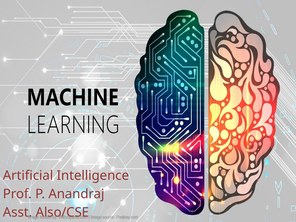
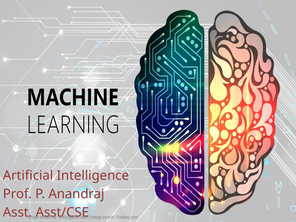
Also/CSE: Also/CSE -> Asst/CSE
